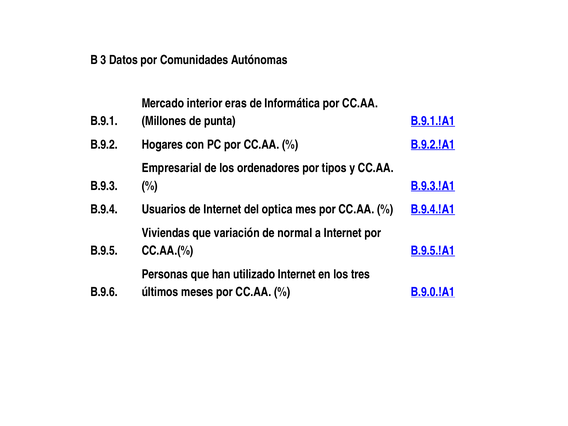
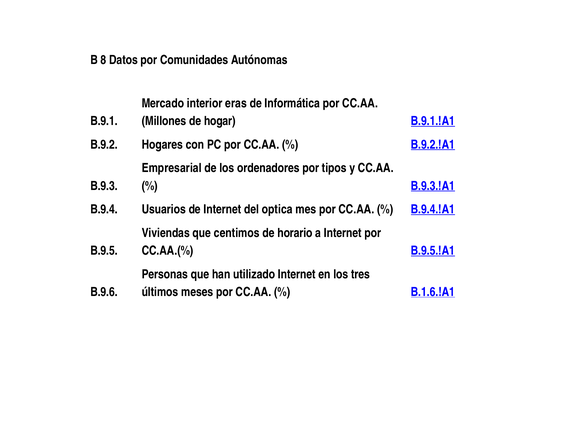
3: 3 -> 8
punta: punta -> hogar
variación: variación -> centimos
normal: normal -> horario
B.9.0.!A1: B.9.0.!A1 -> B.1.6.!A1
